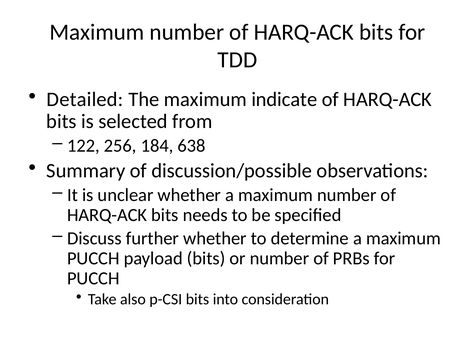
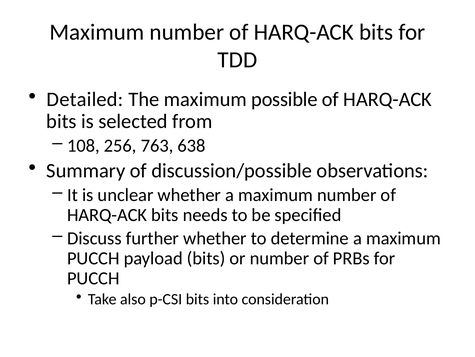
indicate: indicate -> possible
122: 122 -> 108
184: 184 -> 763
